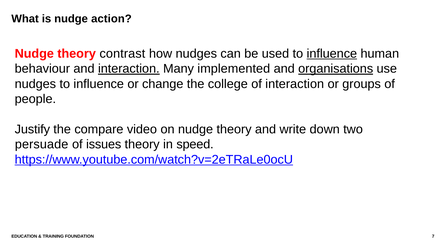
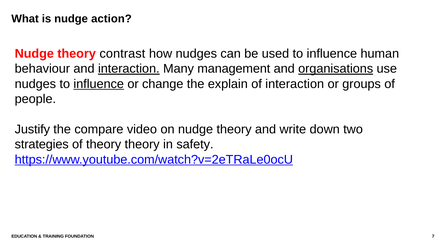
influence at (332, 54) underline: present -> none
implemented: implemented -> management
influence at (99, 84) underline: none -> present
college: college -> explain
persuade: persuade -> strategies
of issues: issues -> theory
speed: speed -> safety
